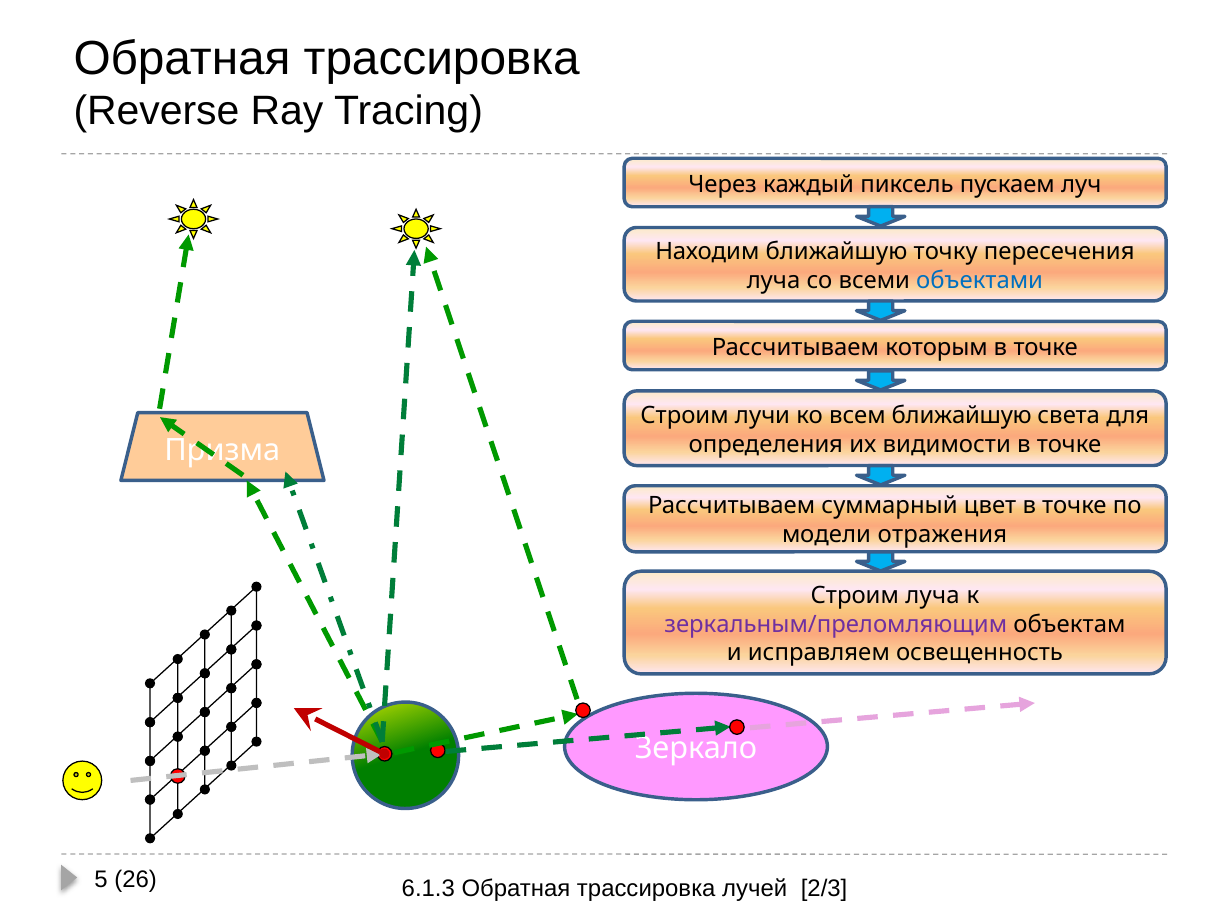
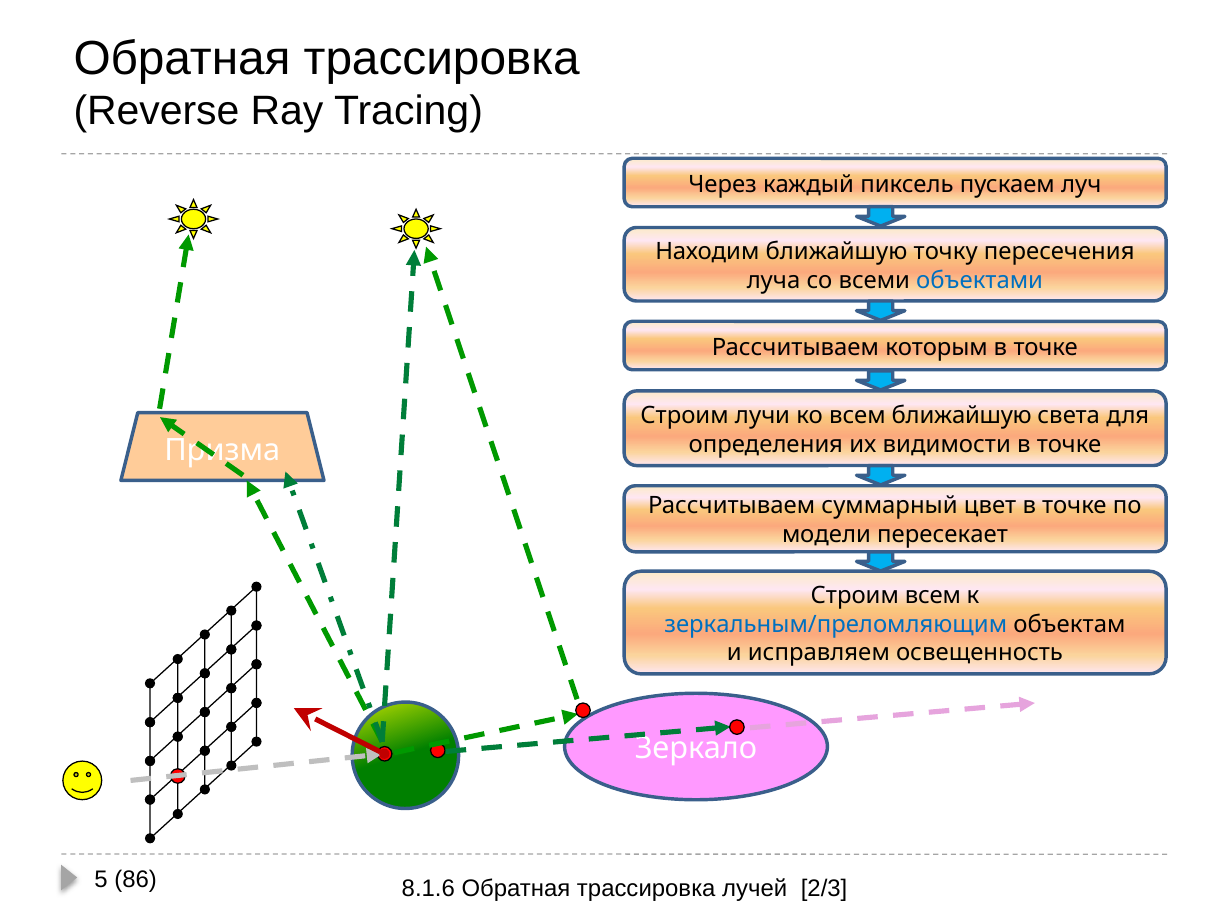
отражения: отражения -> пересекает
Строим луча: луча -> всем
зеркальным/преломляющим colour: purple -> blue
26: 26 -> 86
6.1.3: 6.1.3 -> 8.1.6
